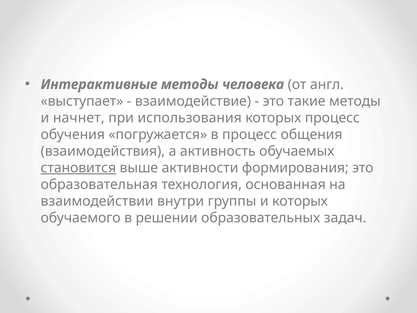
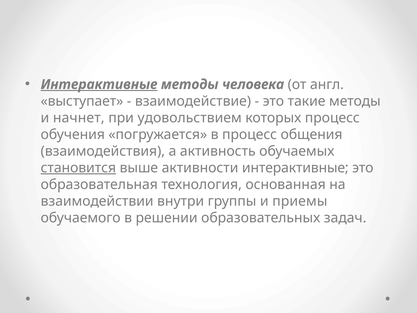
Интерактивные at (99, 84) underline: none -> present
использования: использования -> удовольствием
активности формирования: формирования -> интерактивные
и которых: которых -> приемы
